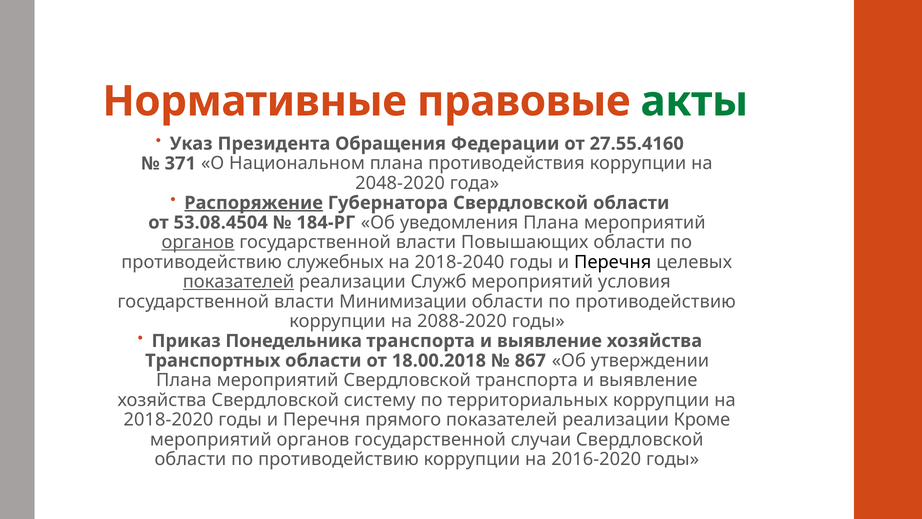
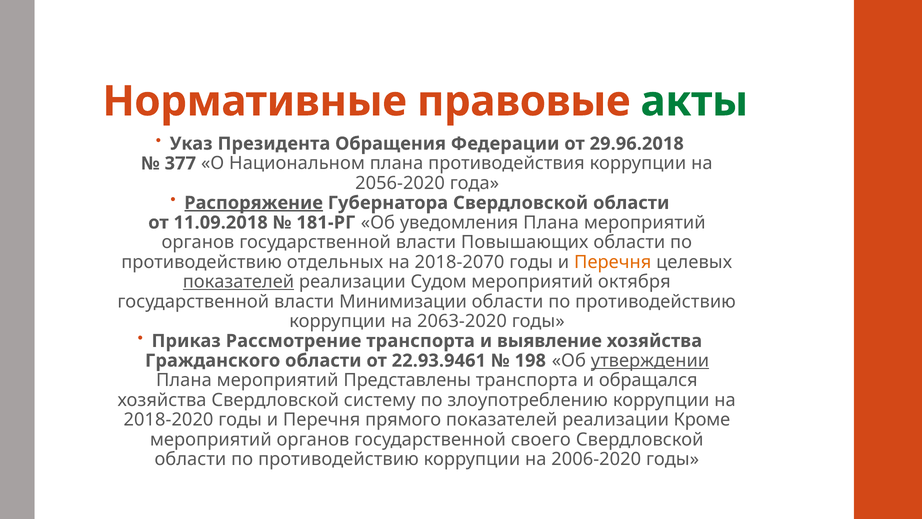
27.55.4160: 27.55.4160 -> 29.96.2018
371: 371 -> 377
2048-2020: 2048-2020 -> 2056-2020
53.08.4504: 53.08.4504 -> 11.09.2018
184-РГ: 184-РГ -> 181-РГ
органов at (198, 242) underline: present -> none
служебных: служебных -> отдельных
2018-2040: 2018-2040 -> 2018-2070
Перечня at (613, 262) colour: black -> orange
Служб: Служб -> Судом
условия: условия -> октября
2088-2020: 2088-2020 -> 2063-2020
Понедельника: Понедельника -> Рассмотрение
Транспортных: Транспортных -> Гражданского
18.00.2018: 18.00.2018 -> 22.93.9461
867: 867 -> 198
утверждении underline: none -> present
мероприятий Свердловской: Свердловской -> Представлены
выявление at (648, 380): выявление -> обращался
территориальных: территориальных -> злоупотреблению
случаи: случаи -> своего
2016-2020: 2016-2020 -> 2006-2020
